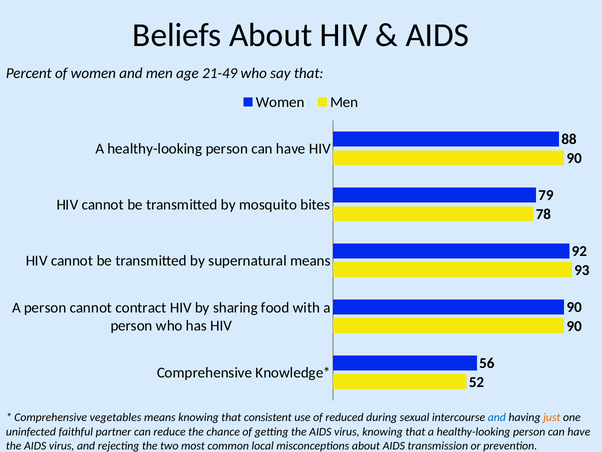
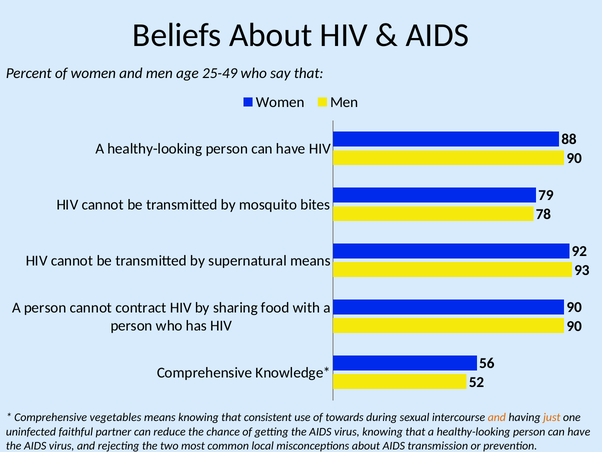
21-49: 21-49 -> 25-49
reduced: reduced -> towards
and at (497, 417) colour: blue -> orange
